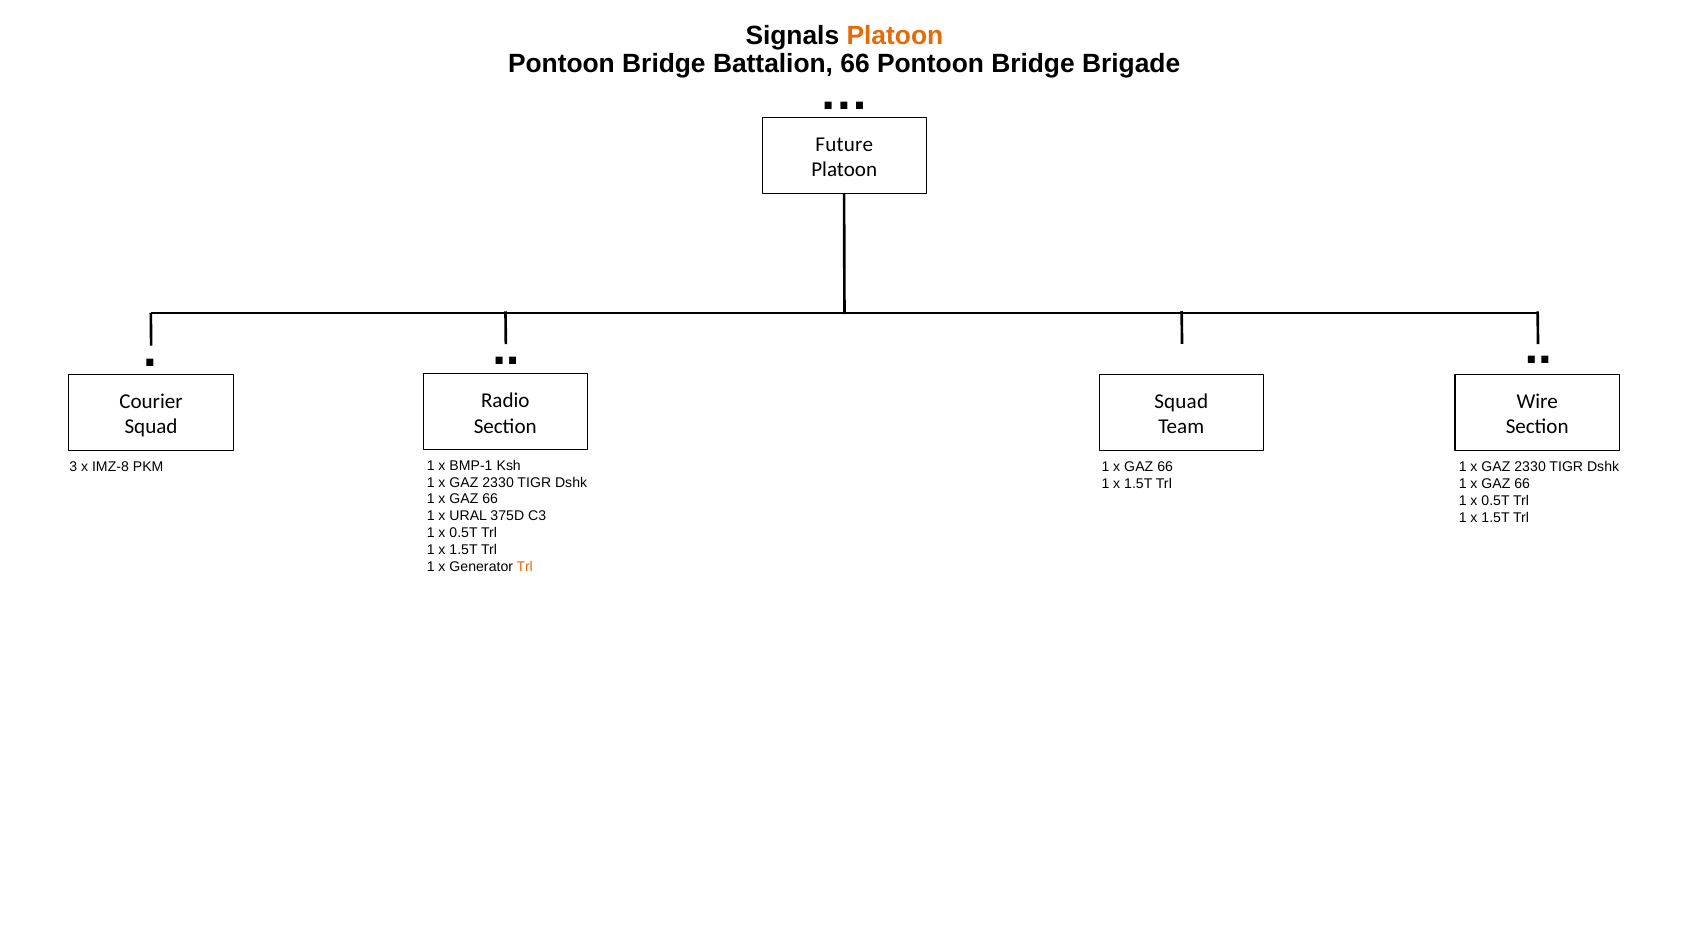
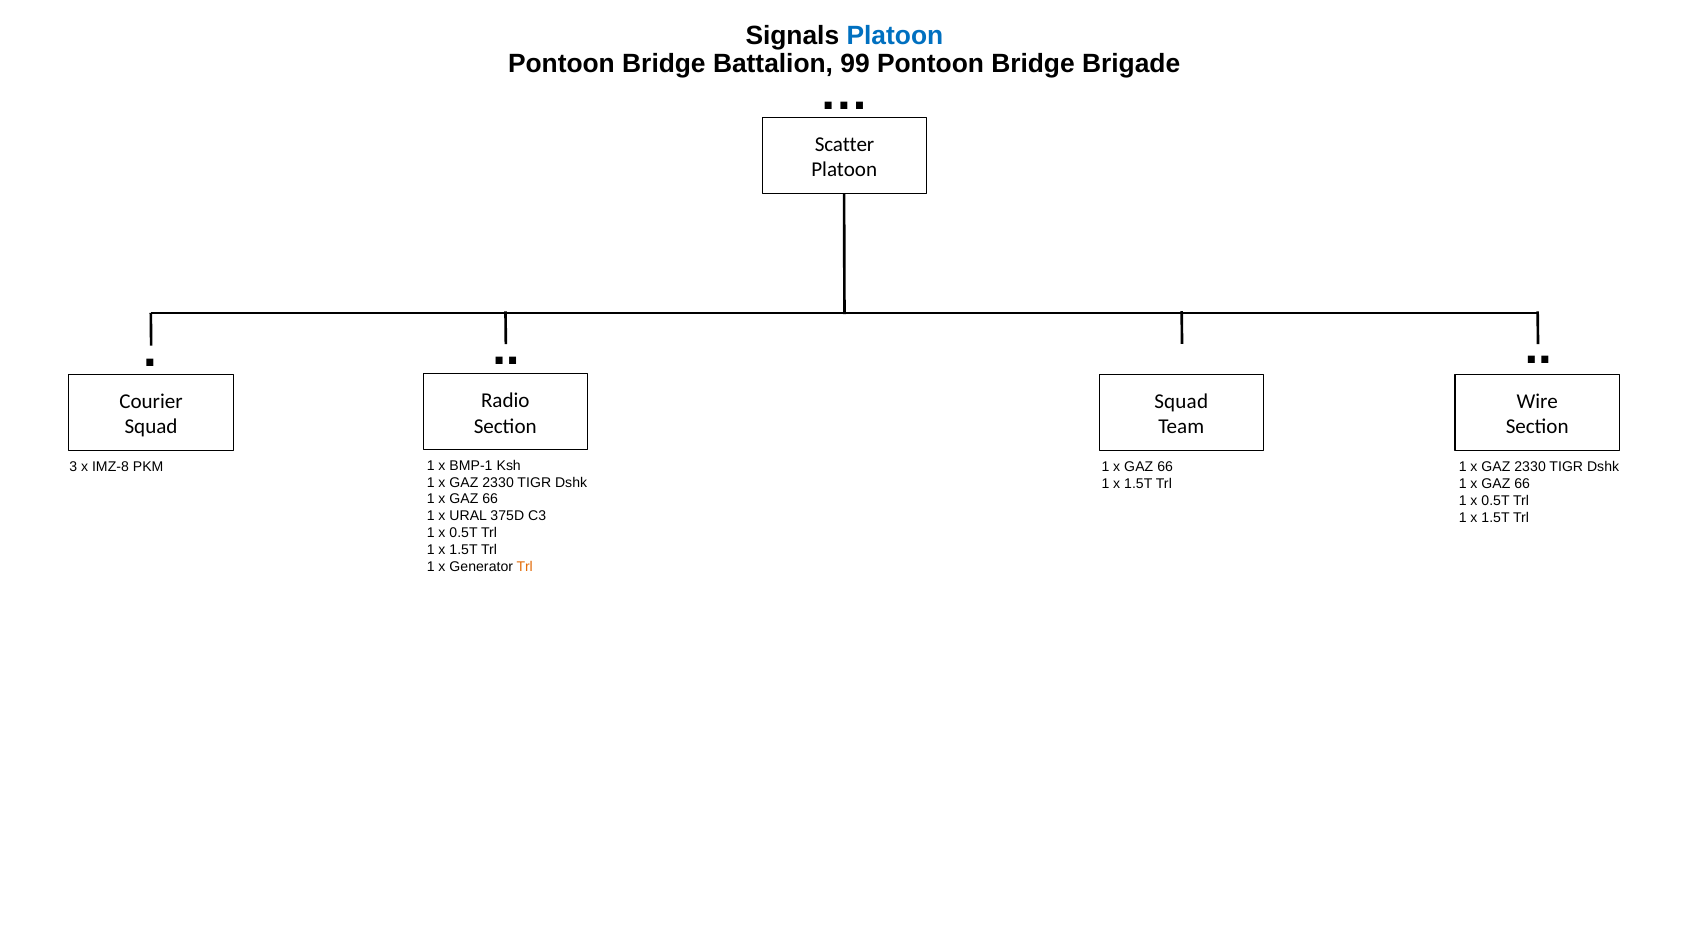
Platoon at (895, 35) colour: orange -> blue
Battalion 66: 66 -> 99
Future: Future -> Scatter
